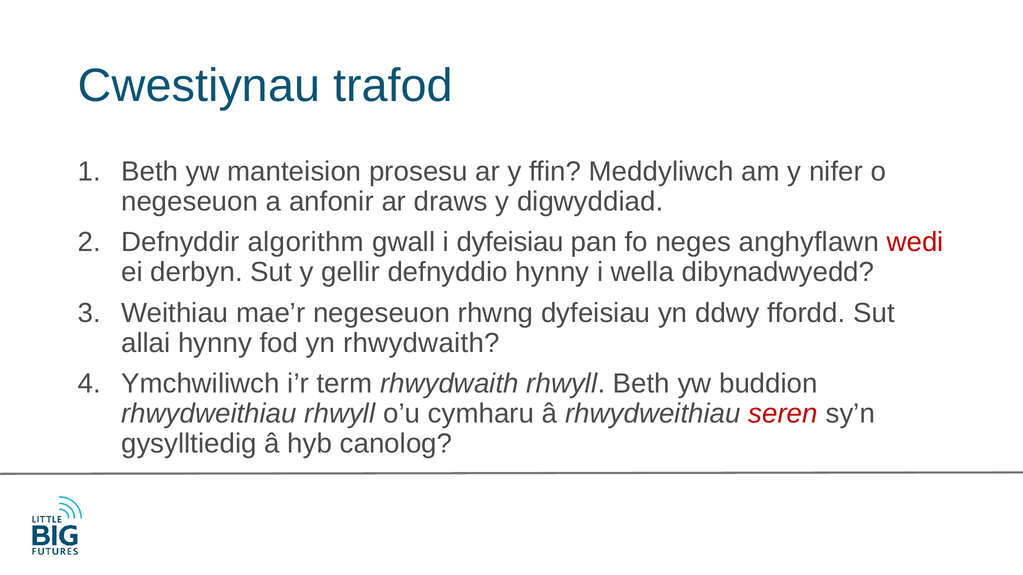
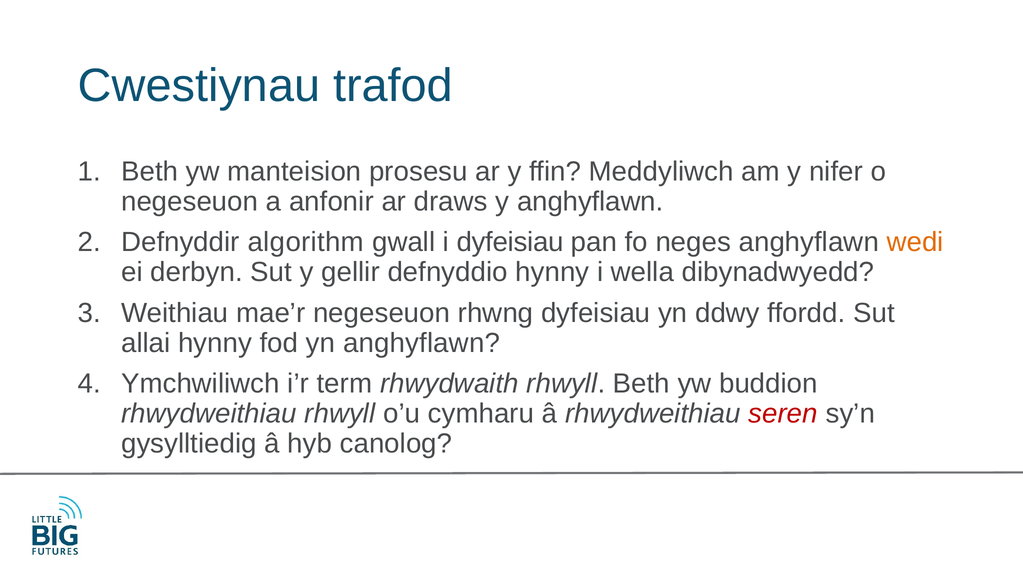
y digwyddiad: digwyddiad -> anghyflawn
wedi colour: red -> orange
yn rhwydwaith: rhwydwaith -> anghyflawn
